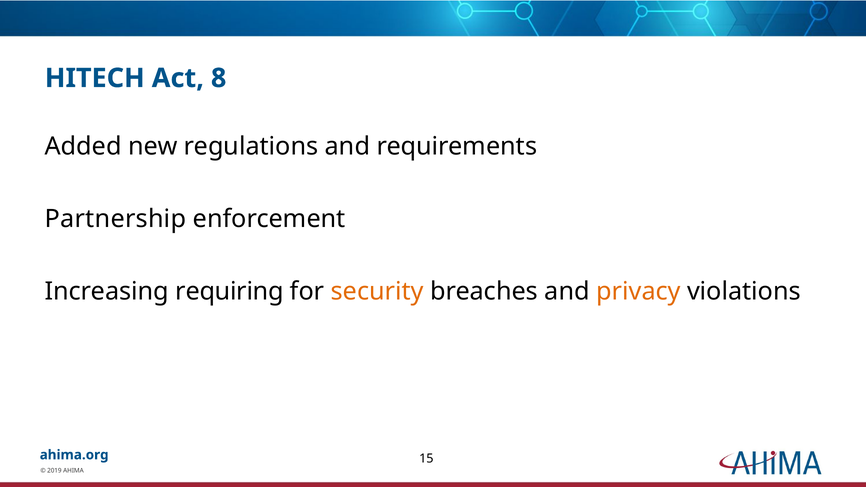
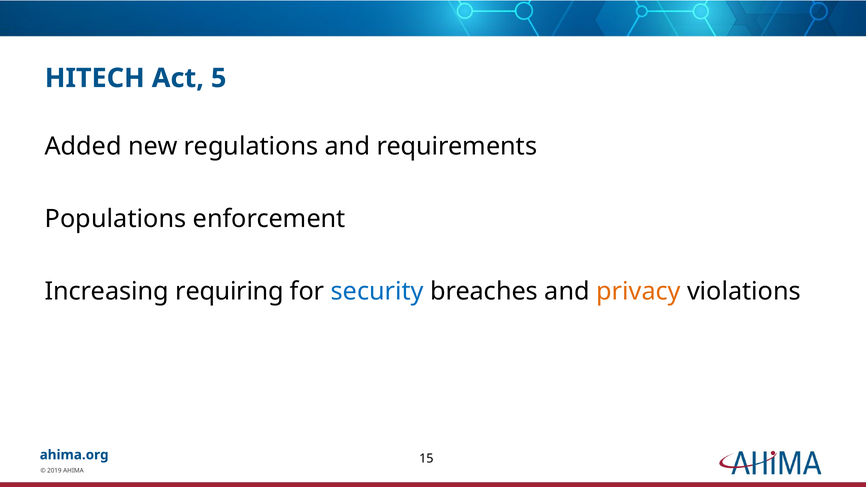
8: 8 -> 5
Partnership: Partnership -> Populations
security colour: orange -> blue
